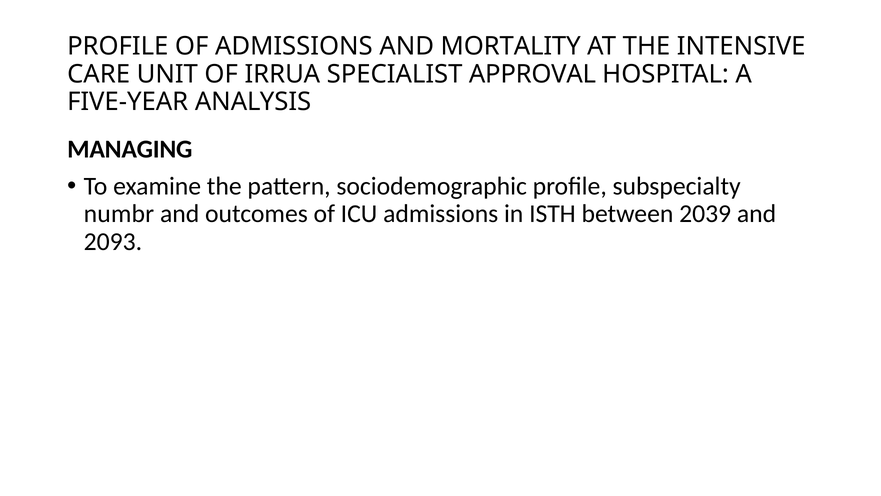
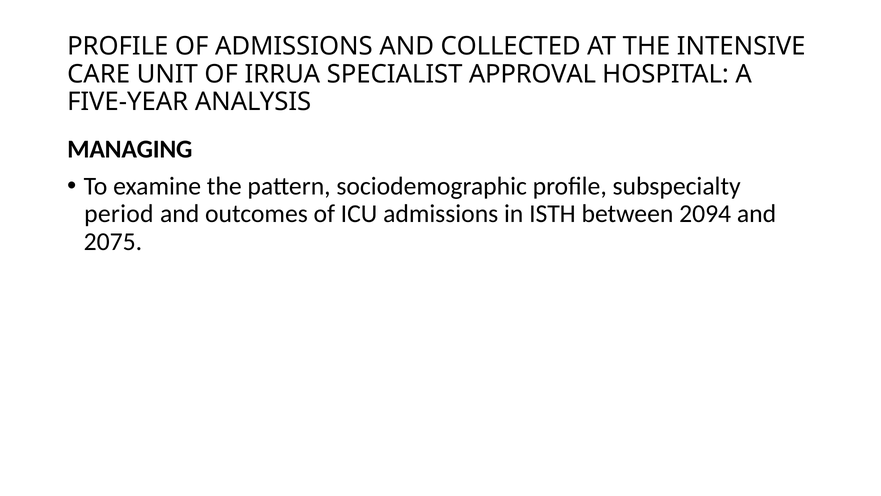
MORTALITY: MORTALITY -> COLLECTED
numbr: numbr -> period
2039: 2039 -> 2094
2093: 2093 -> 2075
